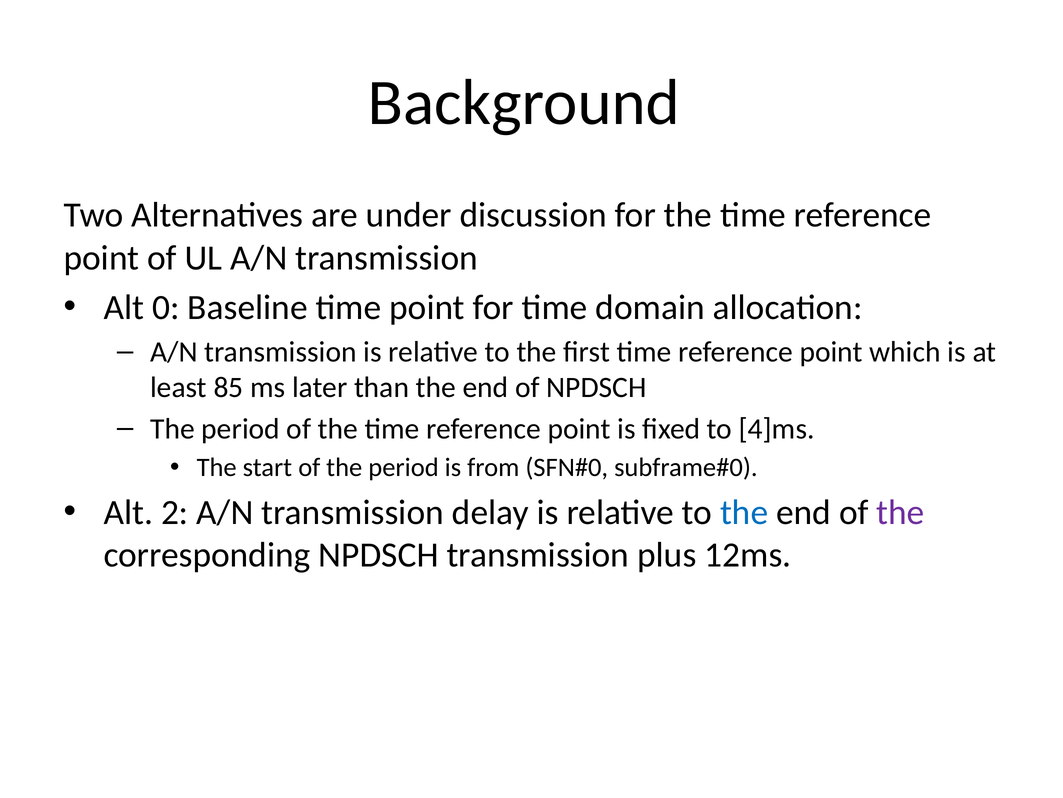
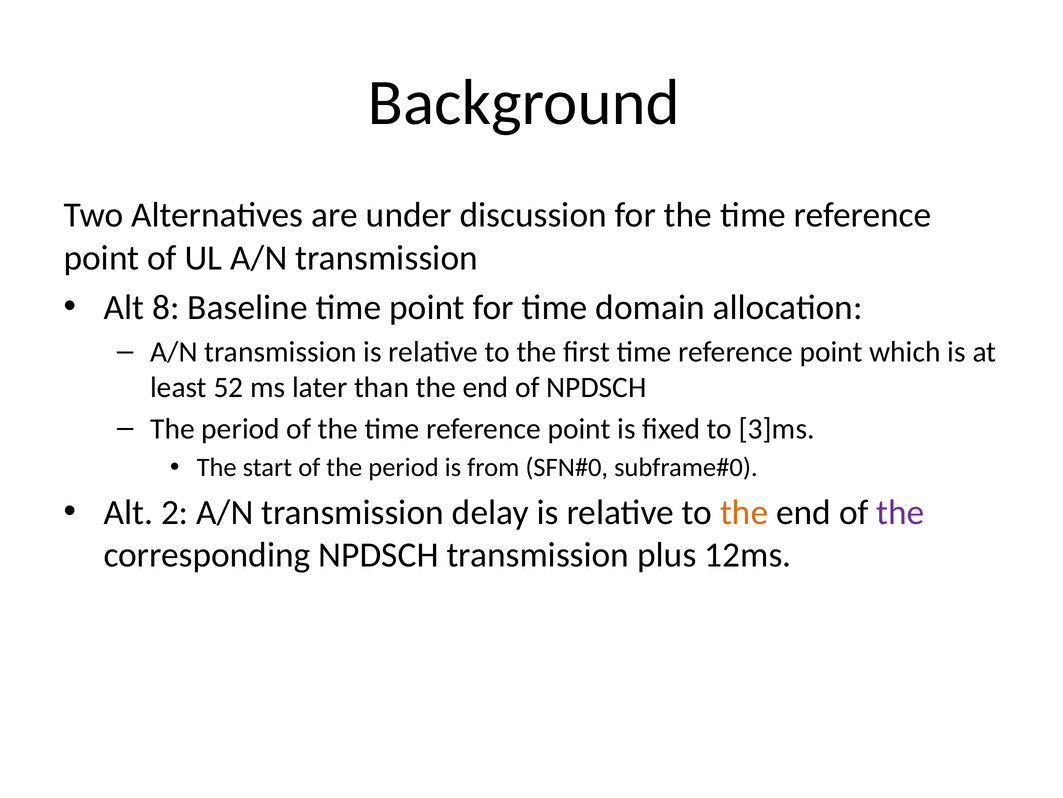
0: 0 -> 8
85: 85 -> 52
4]ms: 4]ms -> 3]ms
the at (744, 512) colour: blue -> orange
